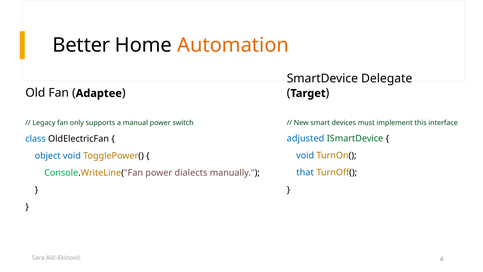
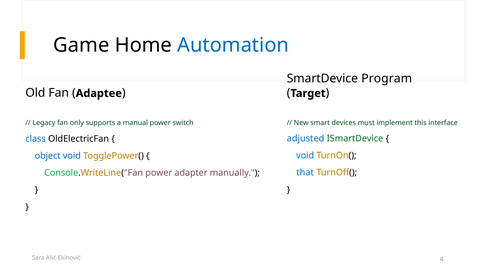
Better: Better -> Game
Automation colour: orange -> blue
Delegate: Delegate -> Program
dialects: dialects -> adapter
